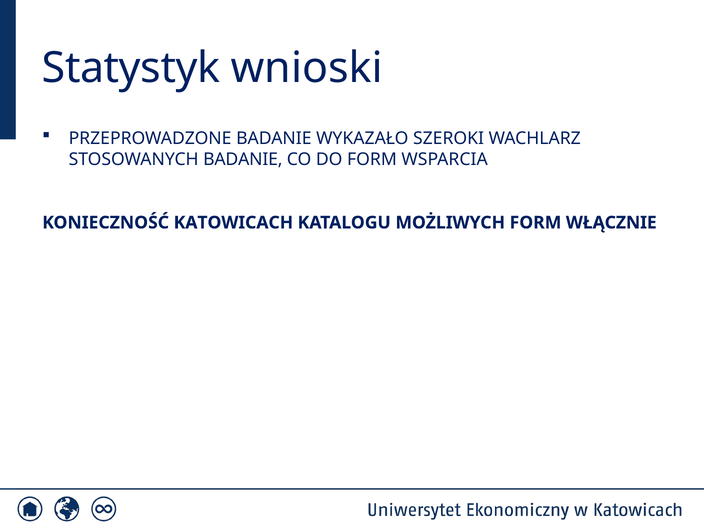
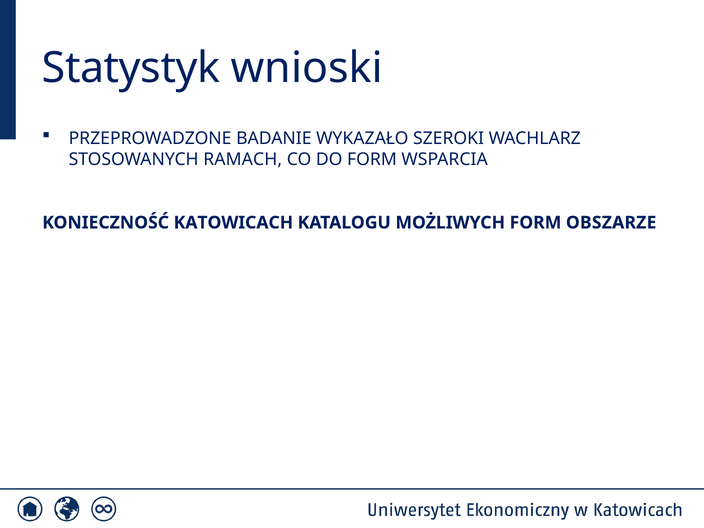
STOSOWANYCH BADANIE: BADANIE -> RAMACH
WŁĄCZNIE: WŁĄCZNIE -> OBSZARZE
